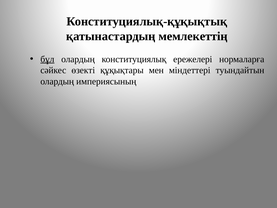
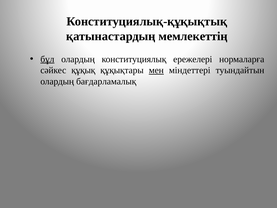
өзекті: өзекті -> құқық
мен underline: none -> present
империясының: империясының -> бағдарламалық
